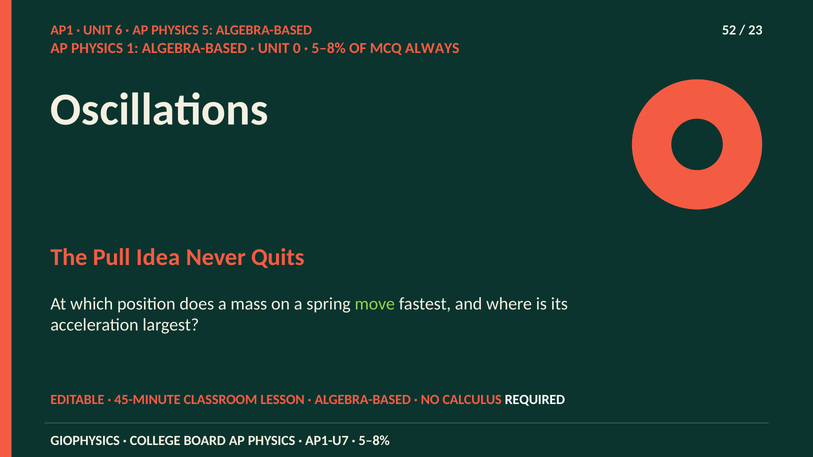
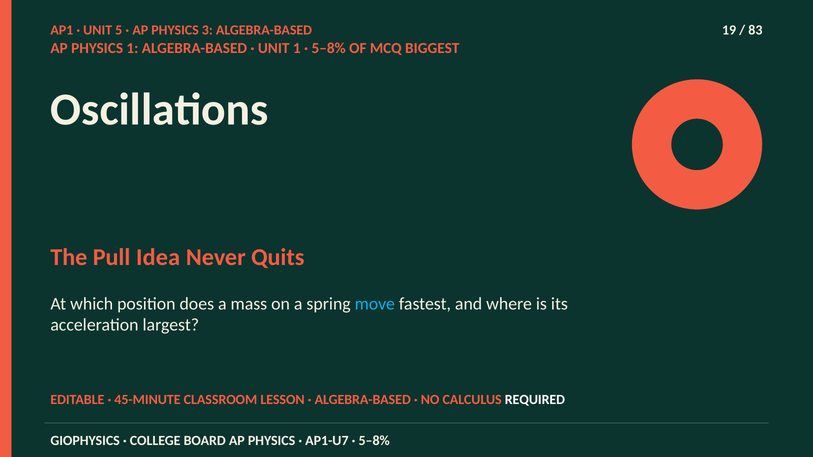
6: 6 -> 5
5: 5 -> 3
52: 52 -> 19
23: 23 -> 83
UNIT 0: 0 -> 1
ALWAYS: ALWAYS -> BIGGEST
move colour: light green -> light blue
